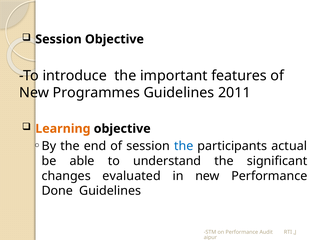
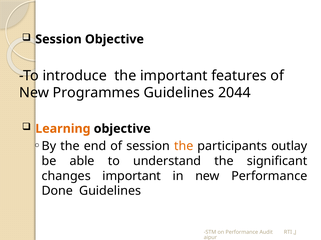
2011: 2011 -> 2044
the at (184, 147) colour: blue -> orange
actual: actual -> outlay
changes evaluated: evaluated -> important
